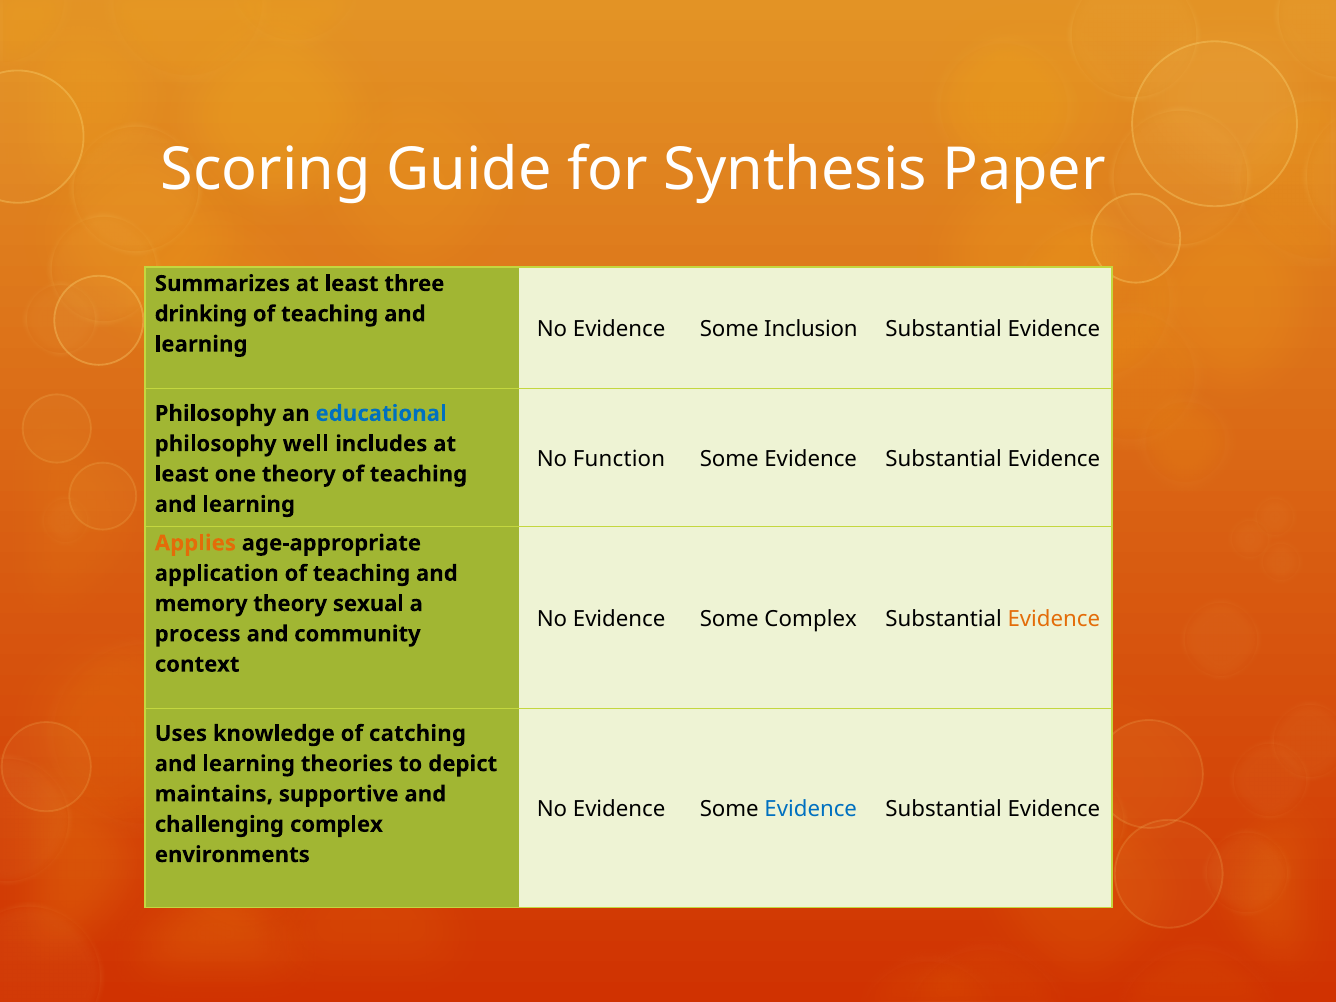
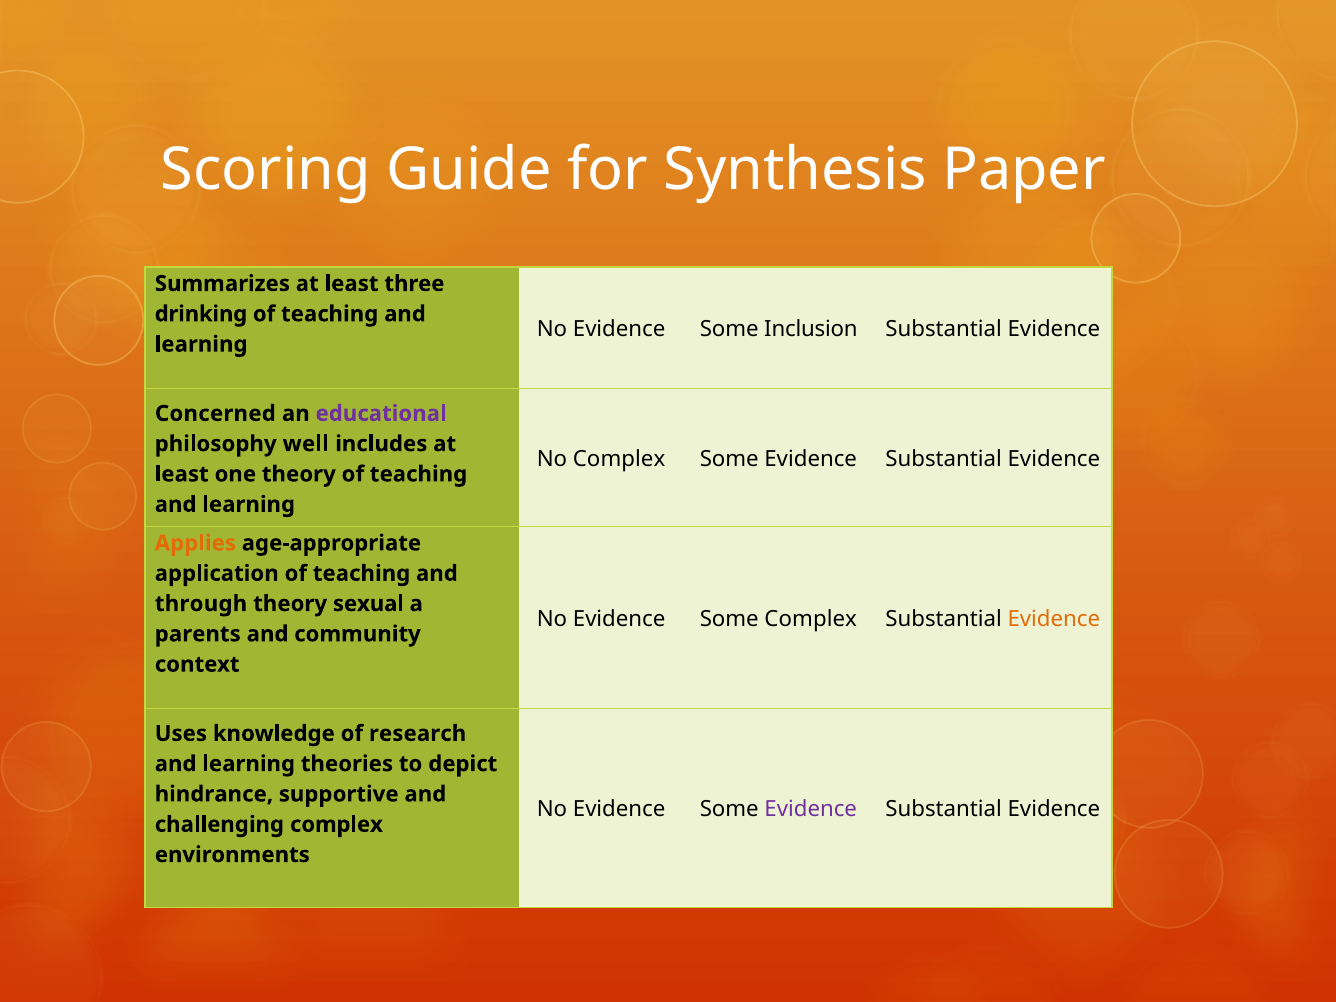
Philosophy at (215, 414): Philosophy -> Concerned
educational colour: blue -> purple
No Function: Function -> Complex
memory: memory -> through
process: process -> parents
catching: catching -> research
maintains: maintains -> hindrance
Evidence at (811, 810) colour: blue -> purple
